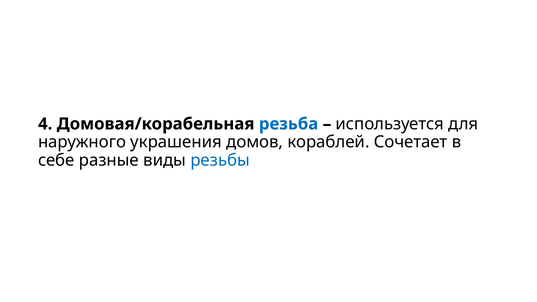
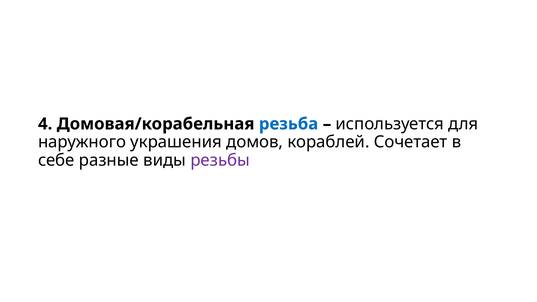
резьбы colour: blue -> purple
